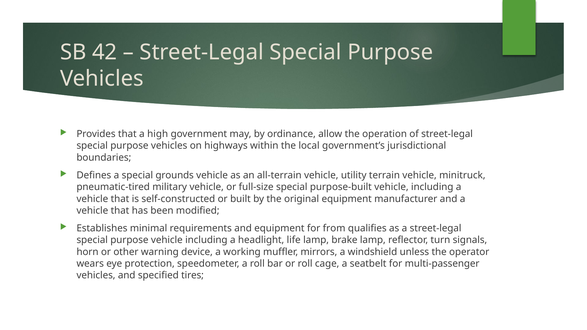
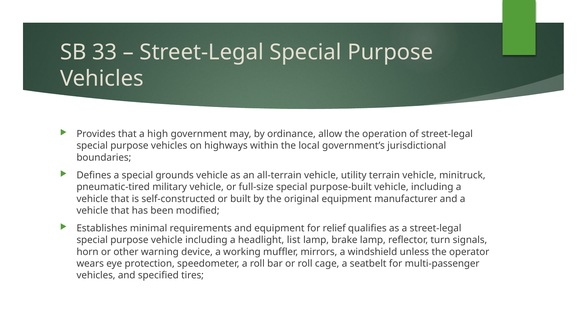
42: 42 -> 33
from: from -> relief
life: life -> list
